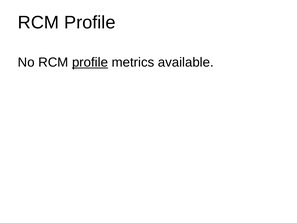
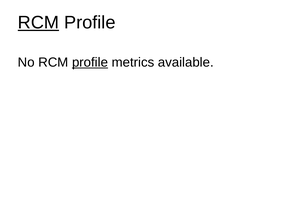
RCM at (38, 23) underline: none -> present
